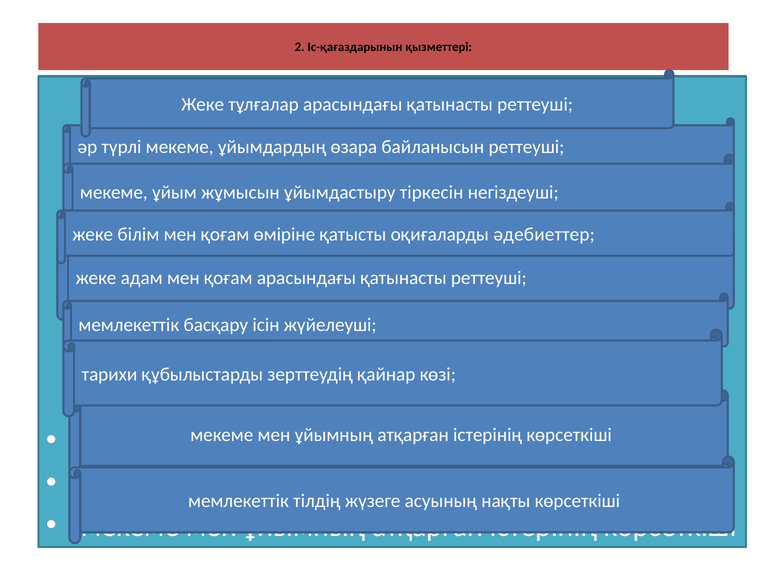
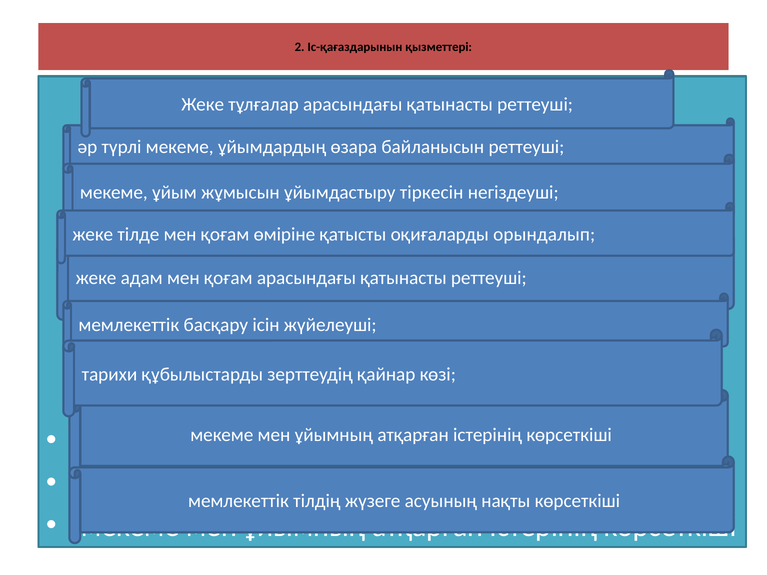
бiлiм: бiлiм -> тiлде
әдебиеттер: әдебиеттер -> орындалып
